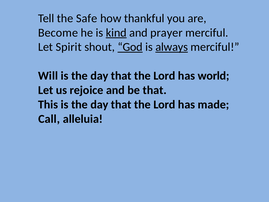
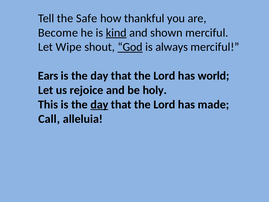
prayer: prayer -> shown
Spirit: Spirit -> Wipe
always underline: present -> none
Will: Will -> Ears
be that: that -> holy
day at (99, 104) underline: none -> present
